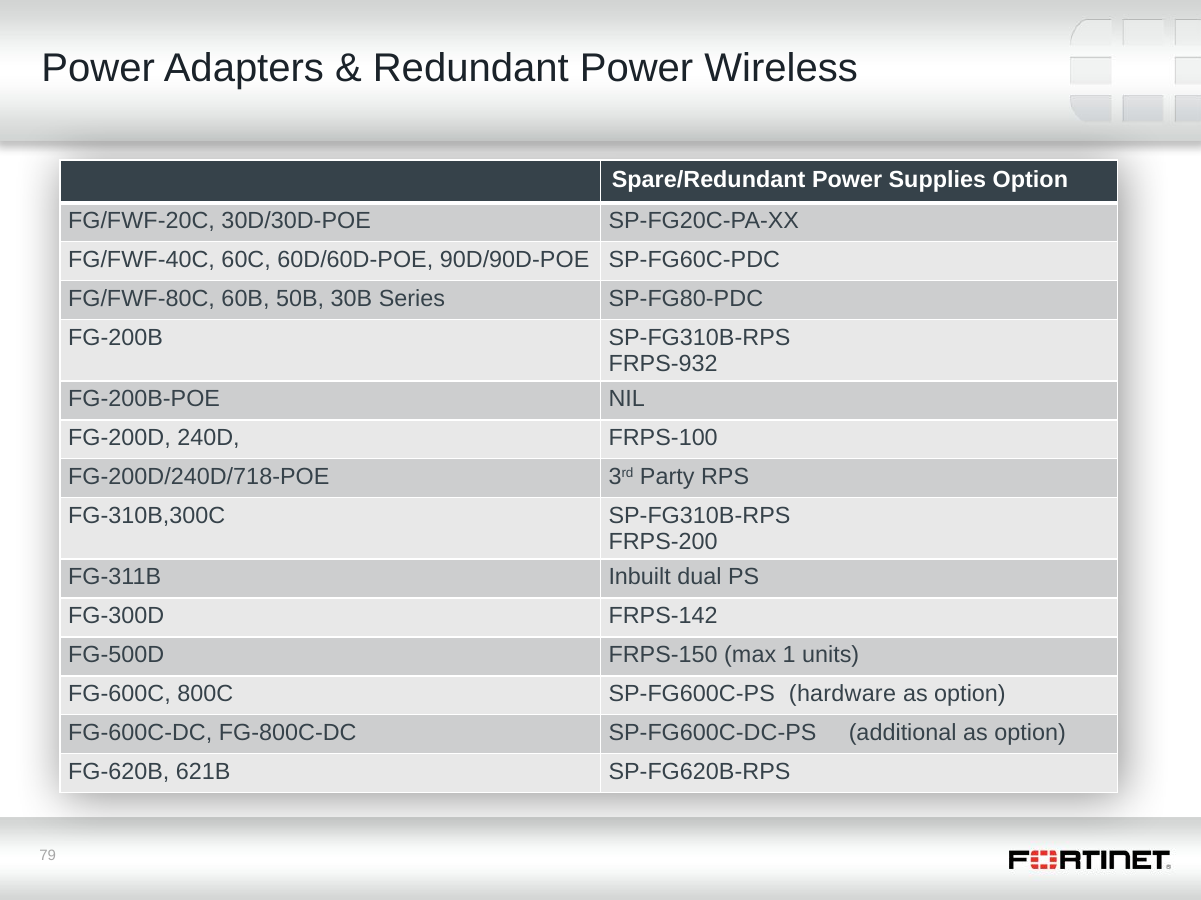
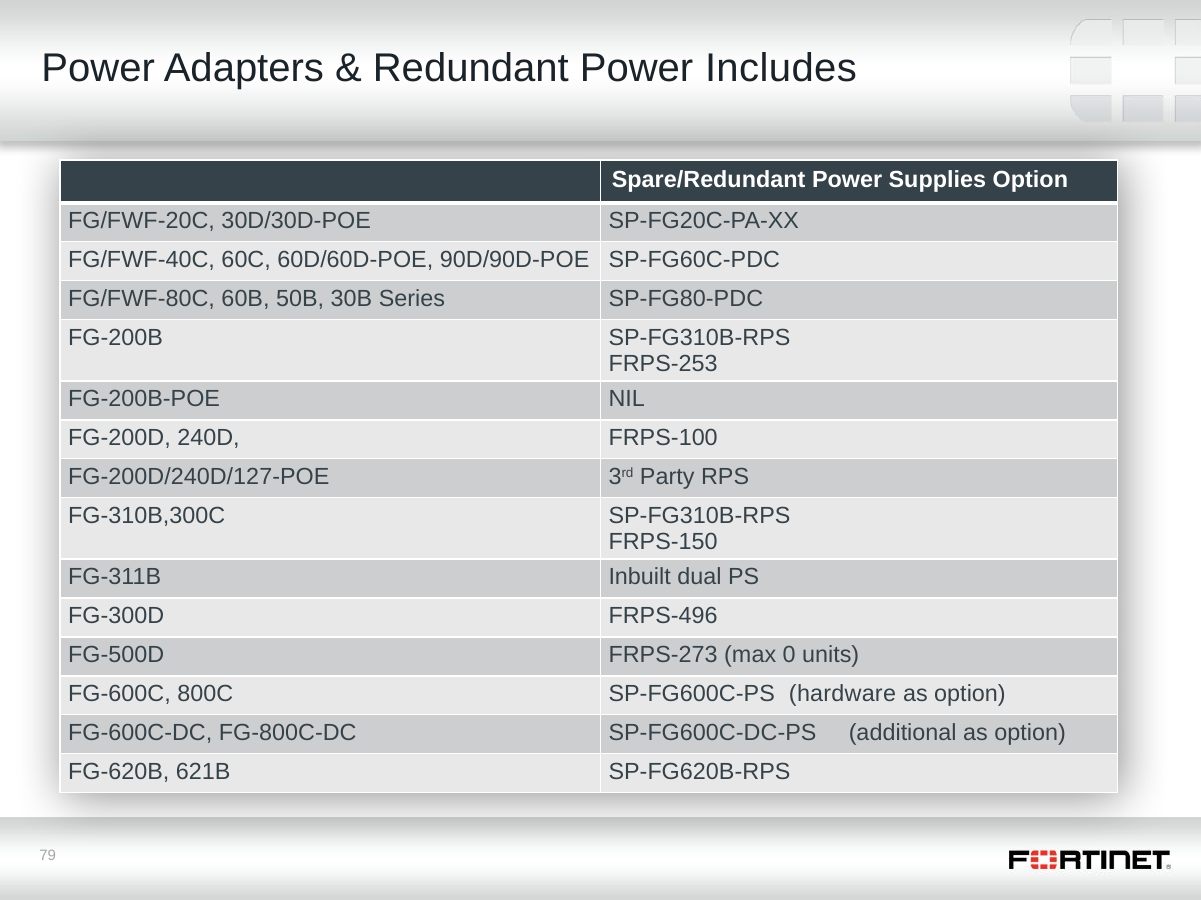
Wireless: Wireless -> Includes
FRPS-932: FRPS-932 -> FRPS-253
FG-200D/240D/718-POE: FG-200D/240D/718-POE -> FG-200D/240D/127-POE
FRPS-200: FRPS-200 -> FRPS-150
FRPS-142: FRPS-142 -> FRPS-496
FRPS-150: FRPS-150 -> FRPS-273
1: 1 -> 0
